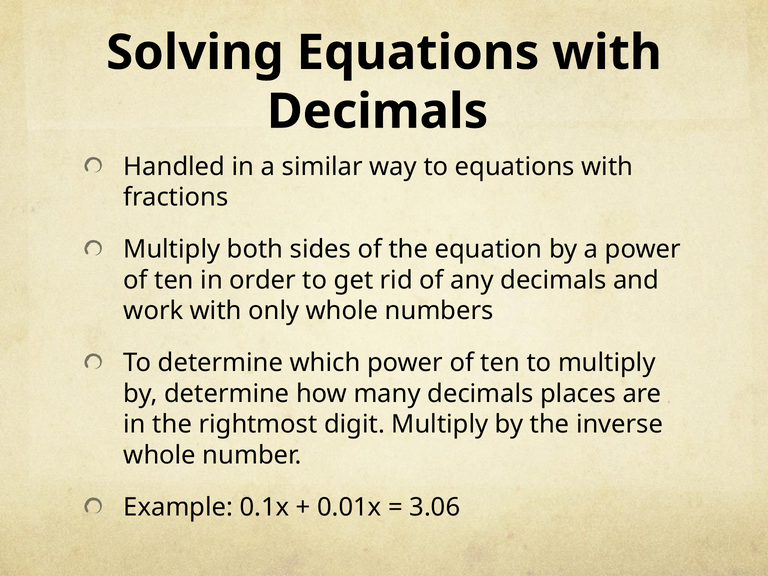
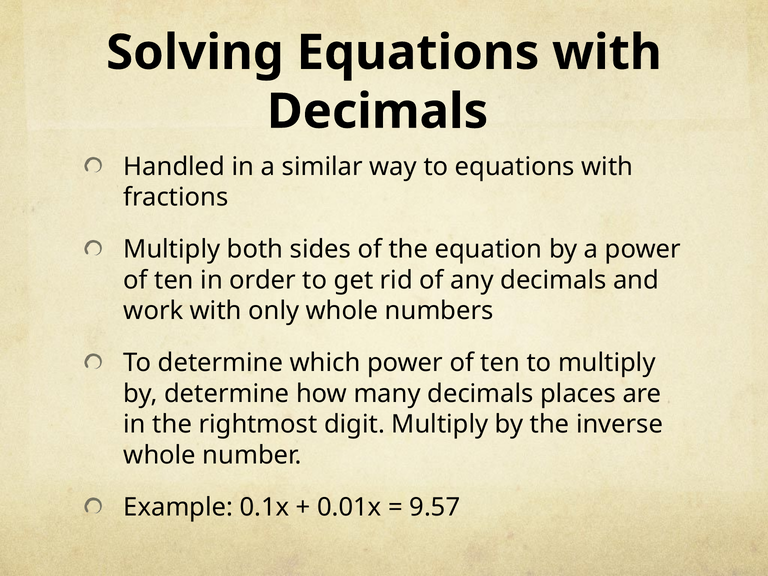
3.06: 3.06 -> 9.57
